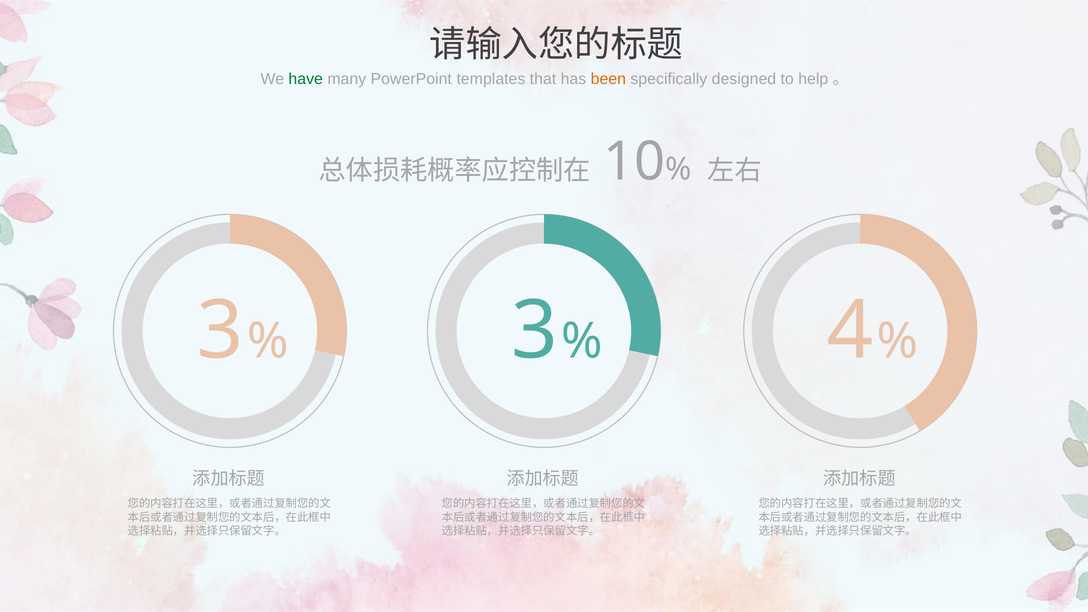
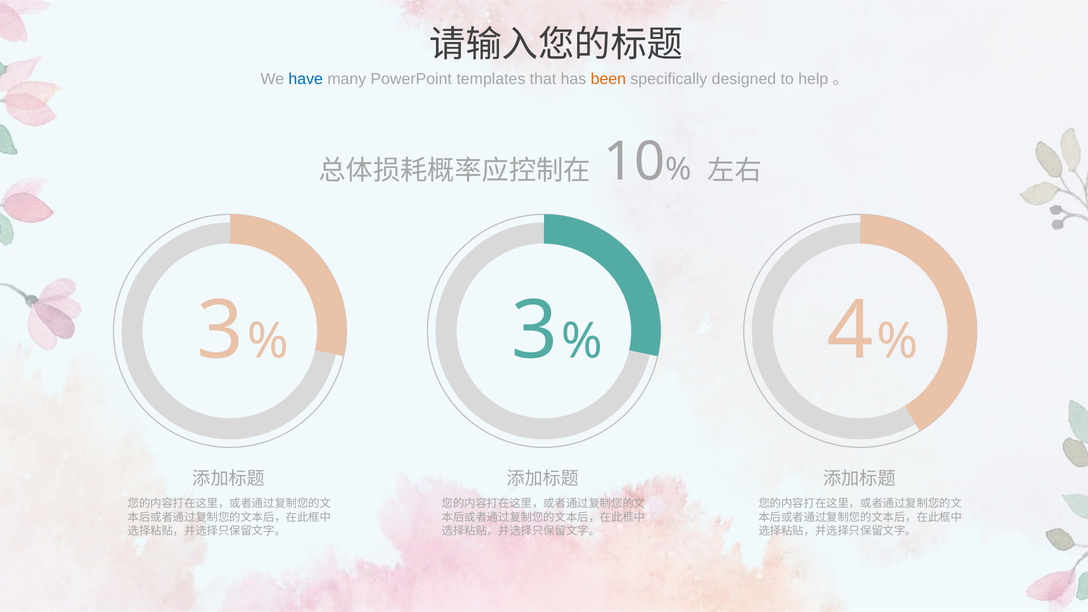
have colour: green -> blue
